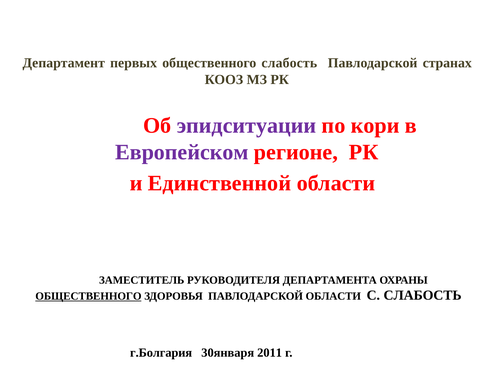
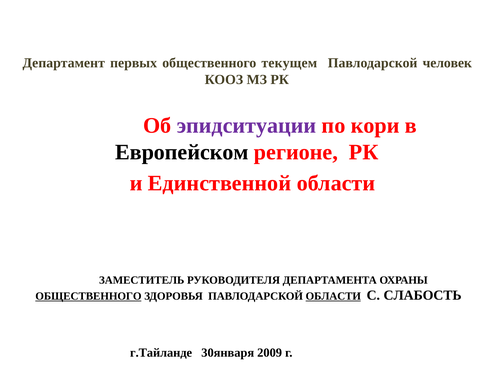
общественного слабость: слабость -> текущем
странах: странах -> человек
Европейском colour: purple -> black
ОБЛАСТИ at (333, 296) underline: none -> present
г.Болгария: г.Болгария -> г.Тайланде
2011: 2011 -> 2009
